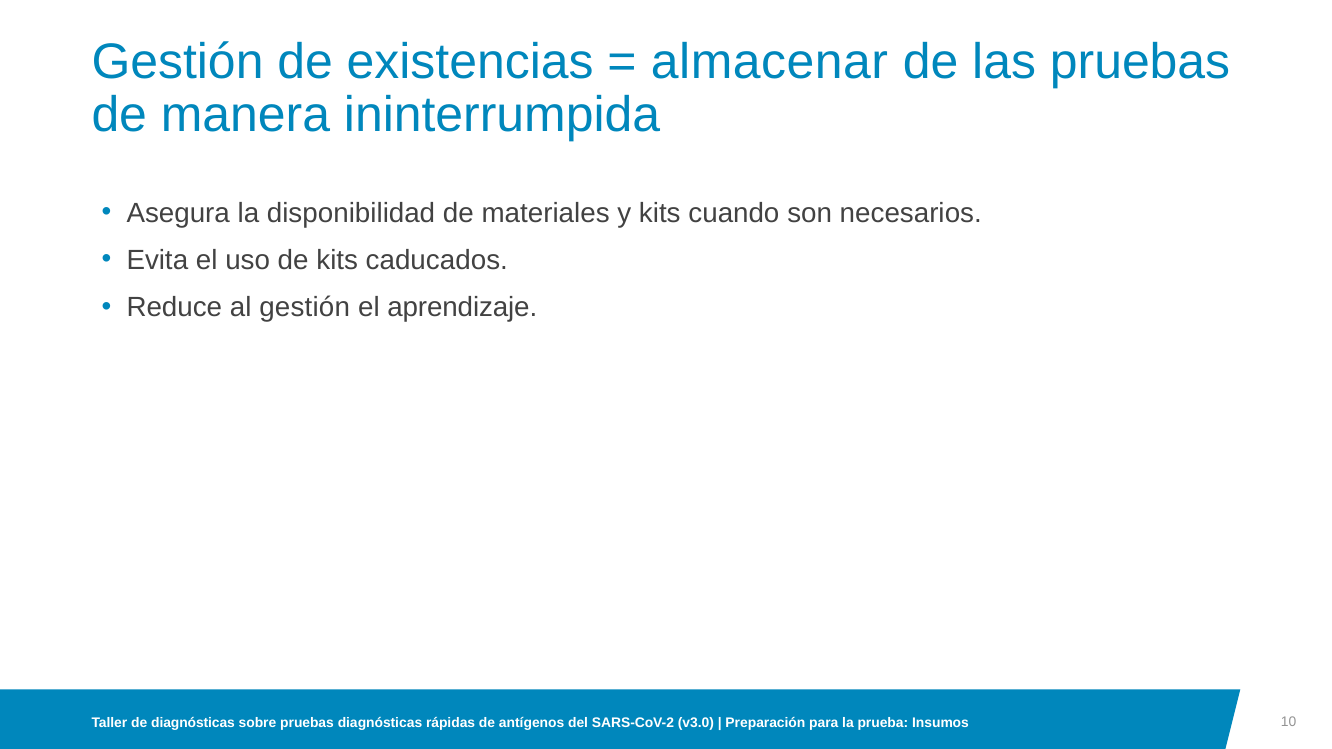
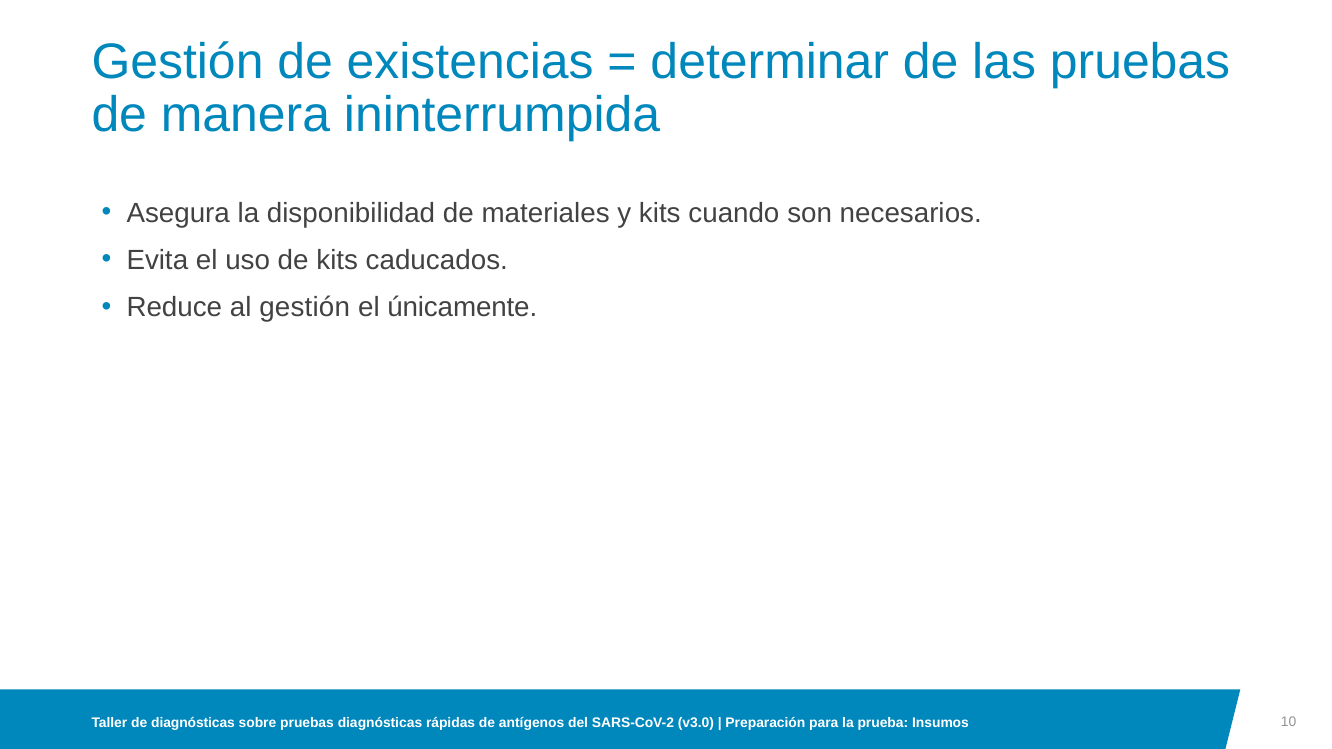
almacenar: almacenar -> determinar
aprendizaje: aprendizaje -> únicamente
